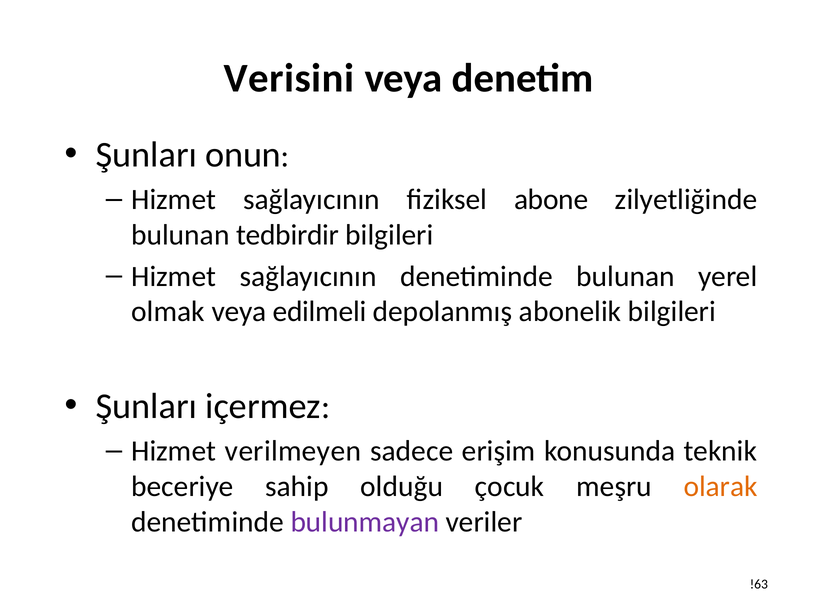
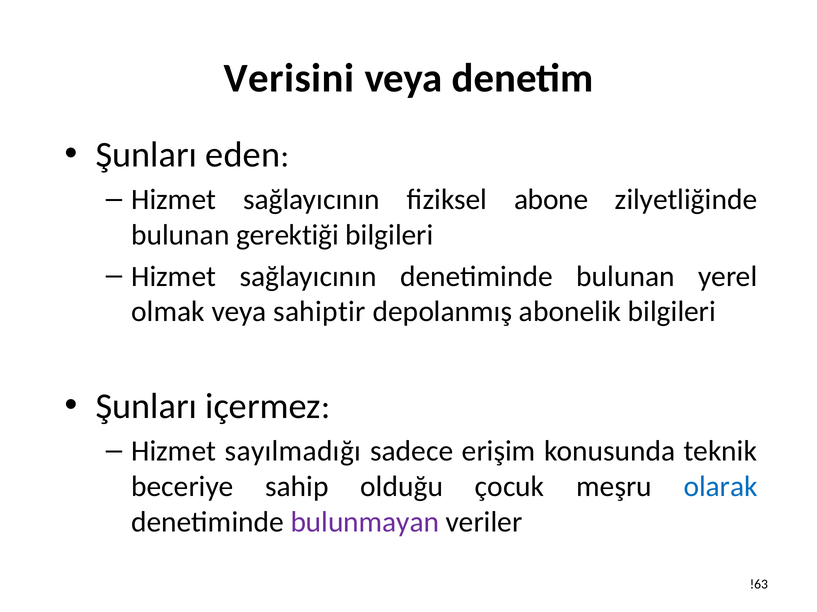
onun: onun -> eden
tedbirdir: tedbirdir -> gerektiği
edilmeli: edilmeli -> sahiptir
verilmeyen: verilmeyen -> sayılmadığı
olarak colour: orange -> blue
